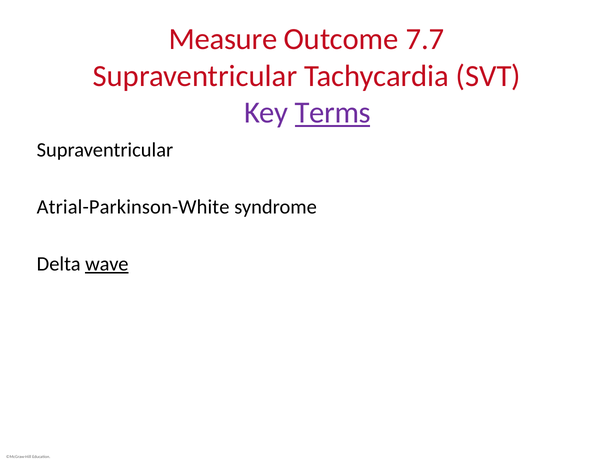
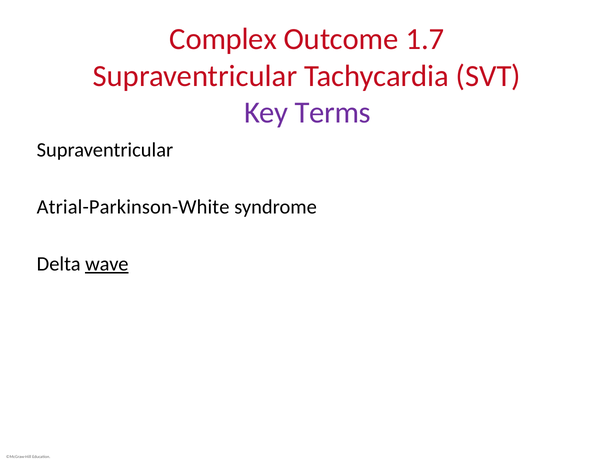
Measure: Measure -> Complex
7.7: 7.7 -> 1.7
Terms underline: present -> none
